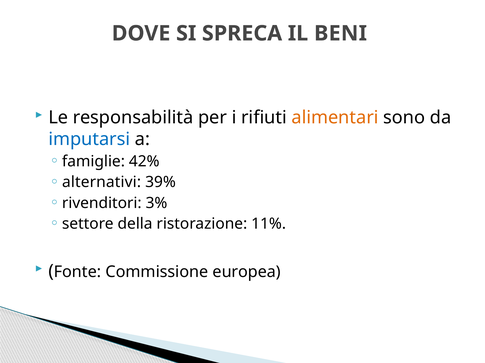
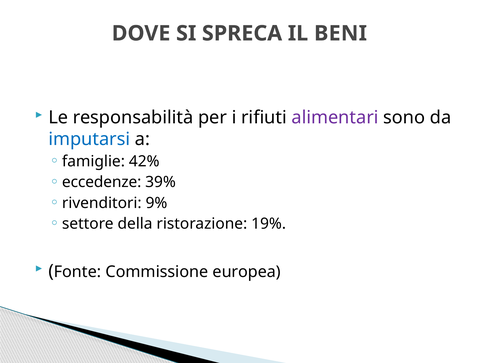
alimentari colour: orange -> purple
alternativi: alternativi -> eccedenze
3%: 3% -> 9%
11%: 11% -> 19%
